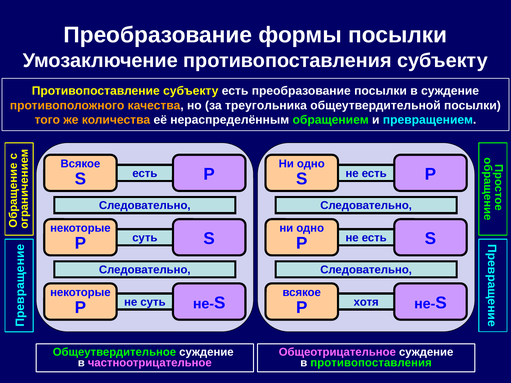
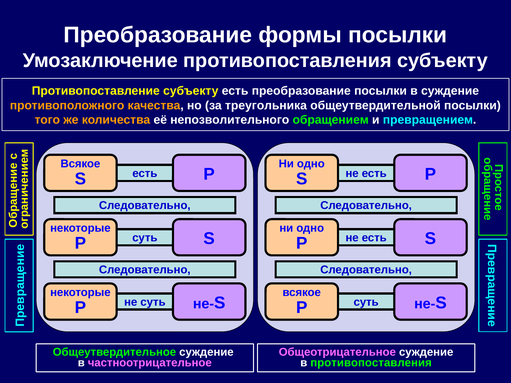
нераспределённым: нераспределённым -> непозволительного
хотя at (366, 302): хотя -> суть
